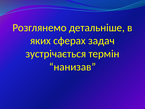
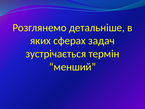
нанизав: нанизав -> менший
